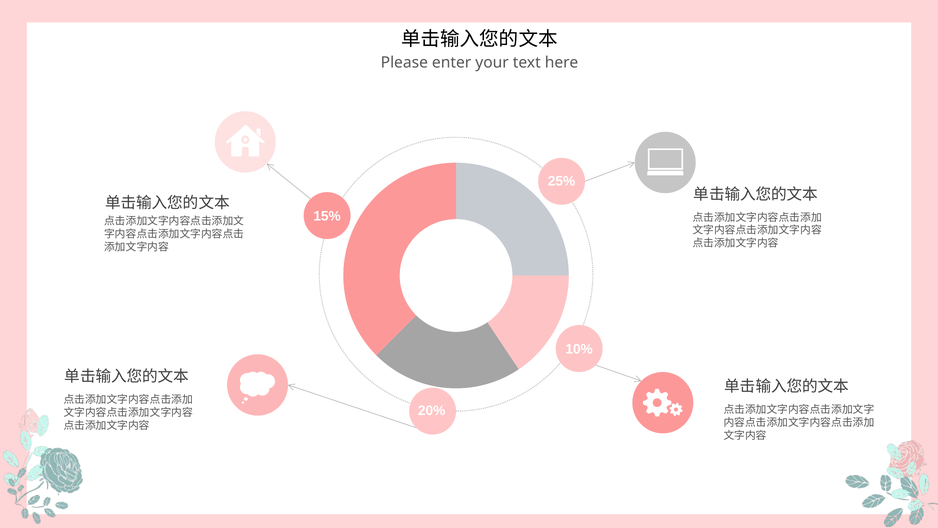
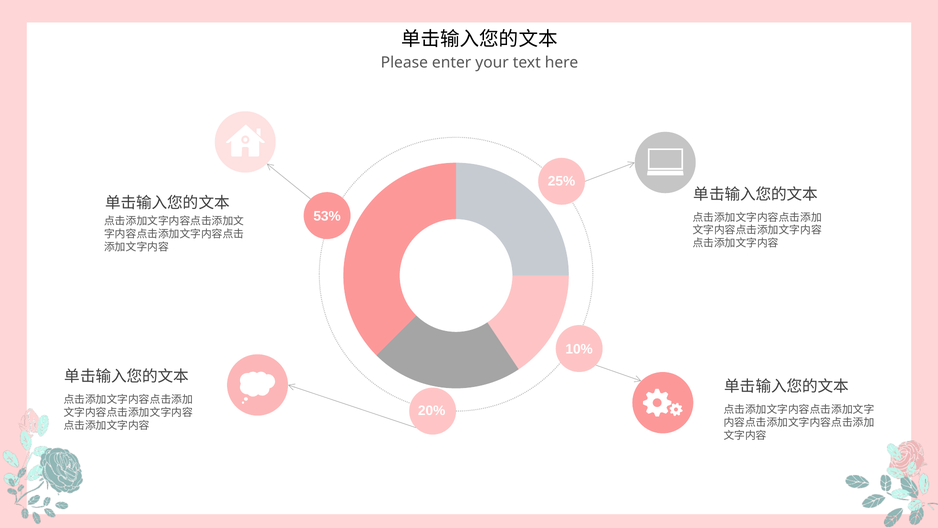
15%: 15% -> 53%
